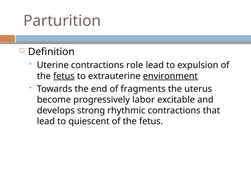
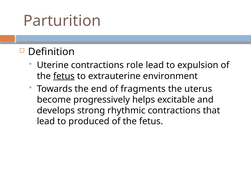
environment underline: present -> none
labor: labor -> helps
quiescent: quiescent -> produced
